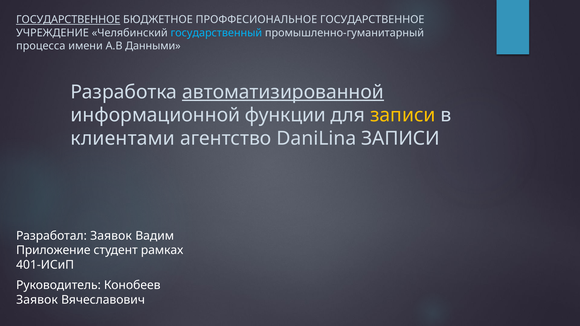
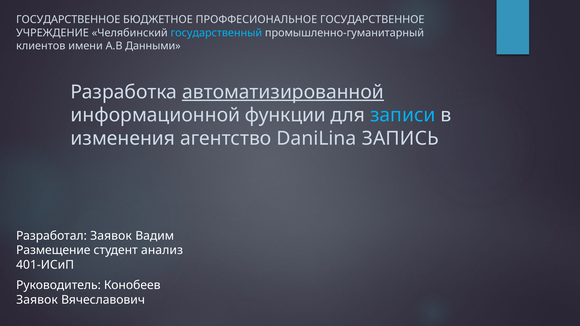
ГОСУДАРСТВЕННОЕ at (68, 20) underline: present -> none
процесса: процесса -> клиентов
записи at (403, 115) colour: yellow -> light blue
клиентами: клиентами -> изменения
DaniLina ЗАПИСИ: ЗАПИСИ -> ЗАПИСЬ
Приложение: Приложение -> Размещение
рамках: рамках -> анализ
